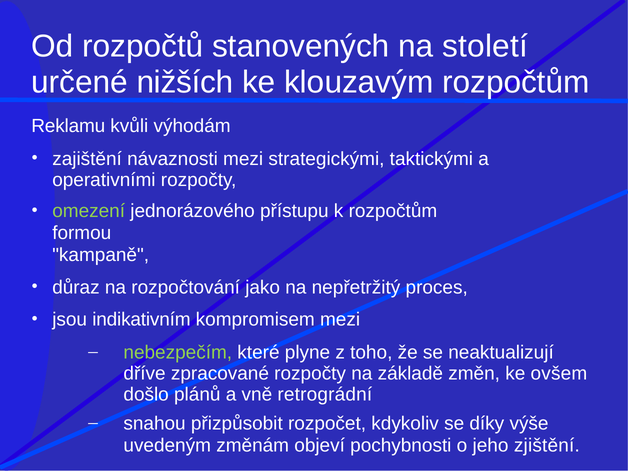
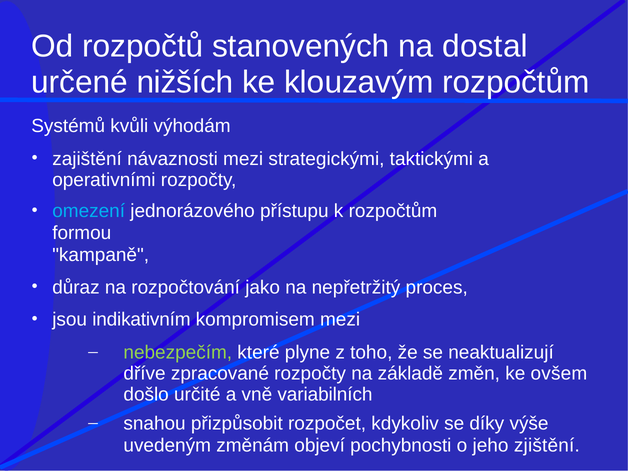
století: století -> dostal
Reklamu: Reklamu -> Systémů
omezení colour: light green -> light blue
plánů: plánů -> určité
retrográdní: retrográdní -> variabilních
